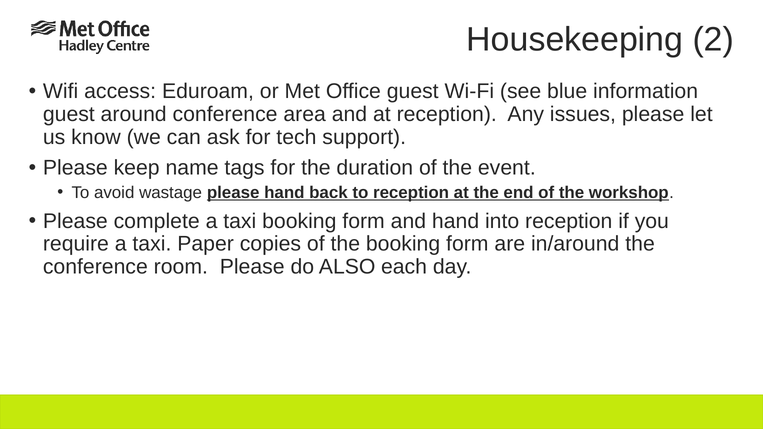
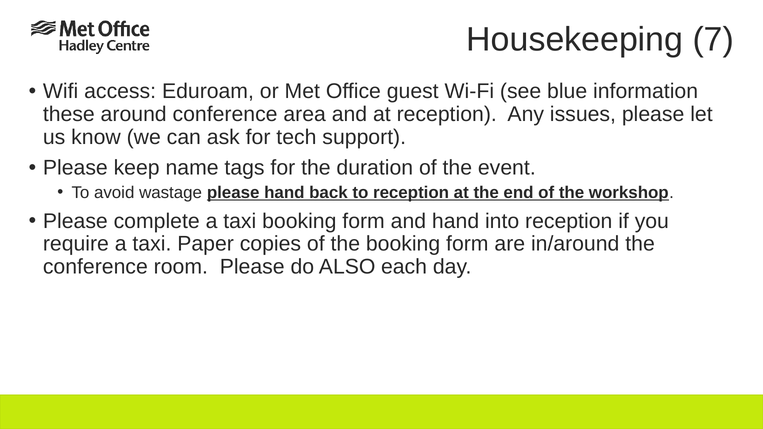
2: 2 -> 7
guest at (69, 114): guest -> these
